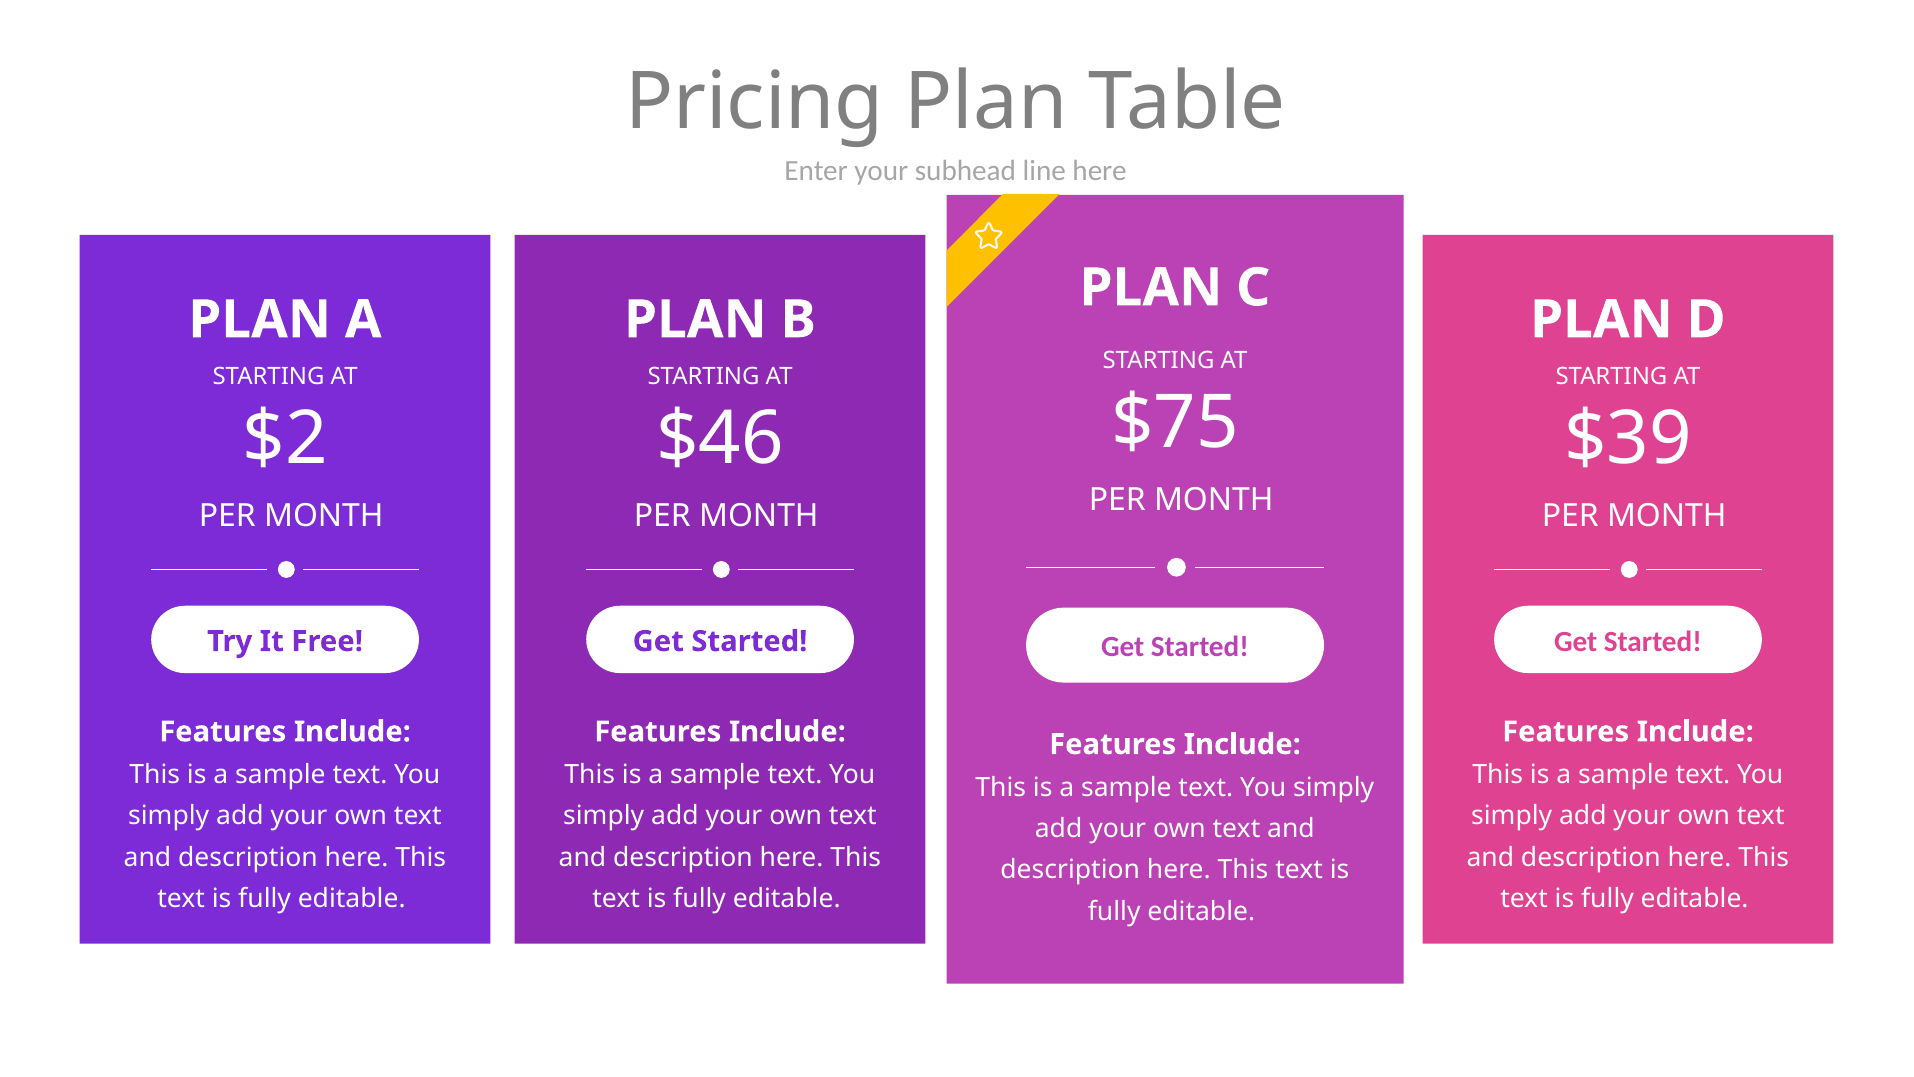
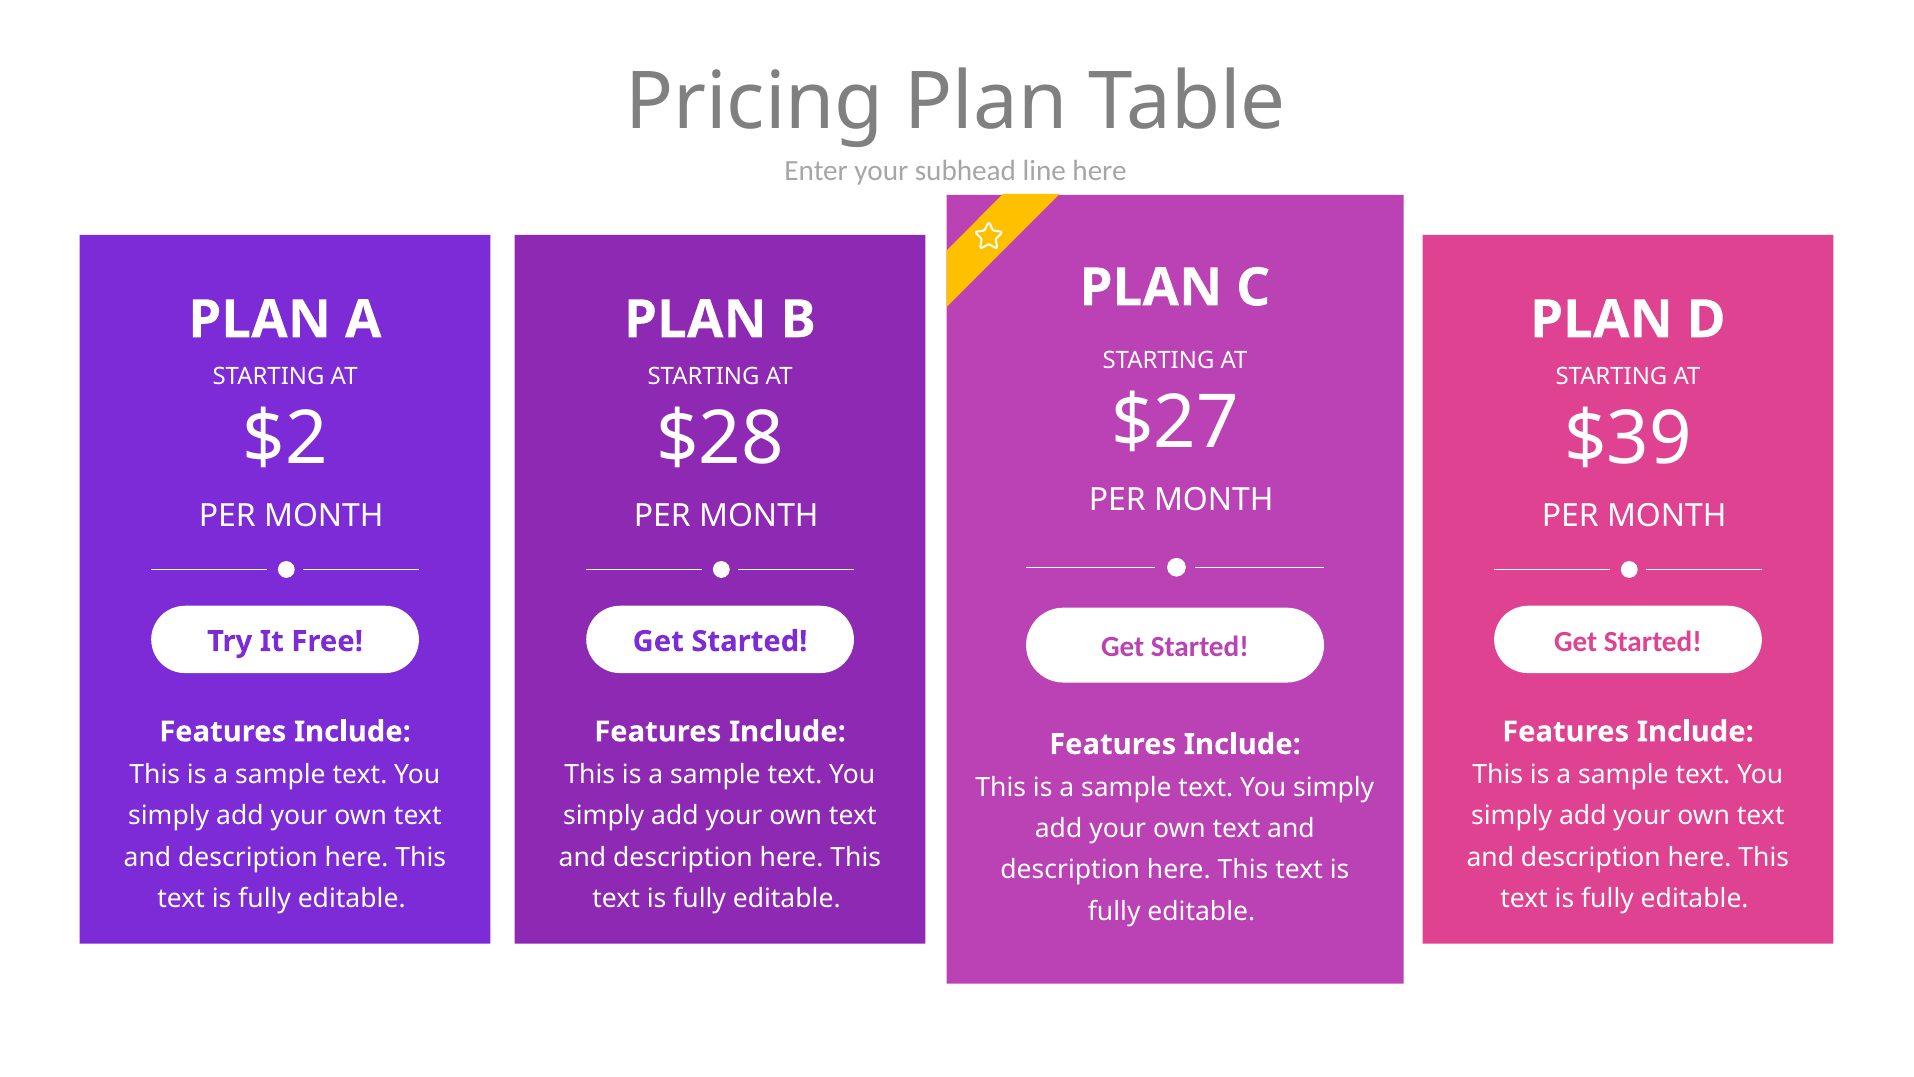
$75: $75 -> $27
$46: $46 -> $28
